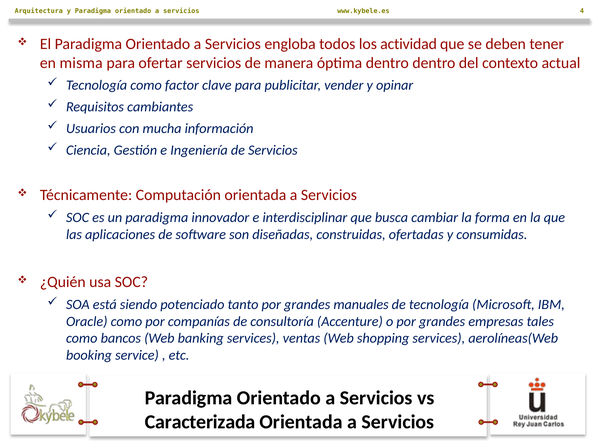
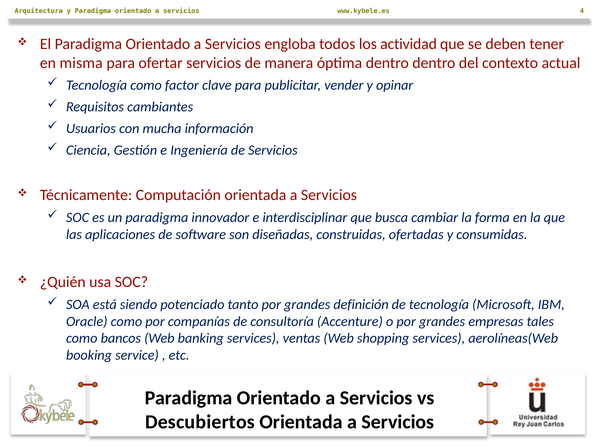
manuales: manuales -> definición
Caracterizada: Caracterizada -> Descubiertos
